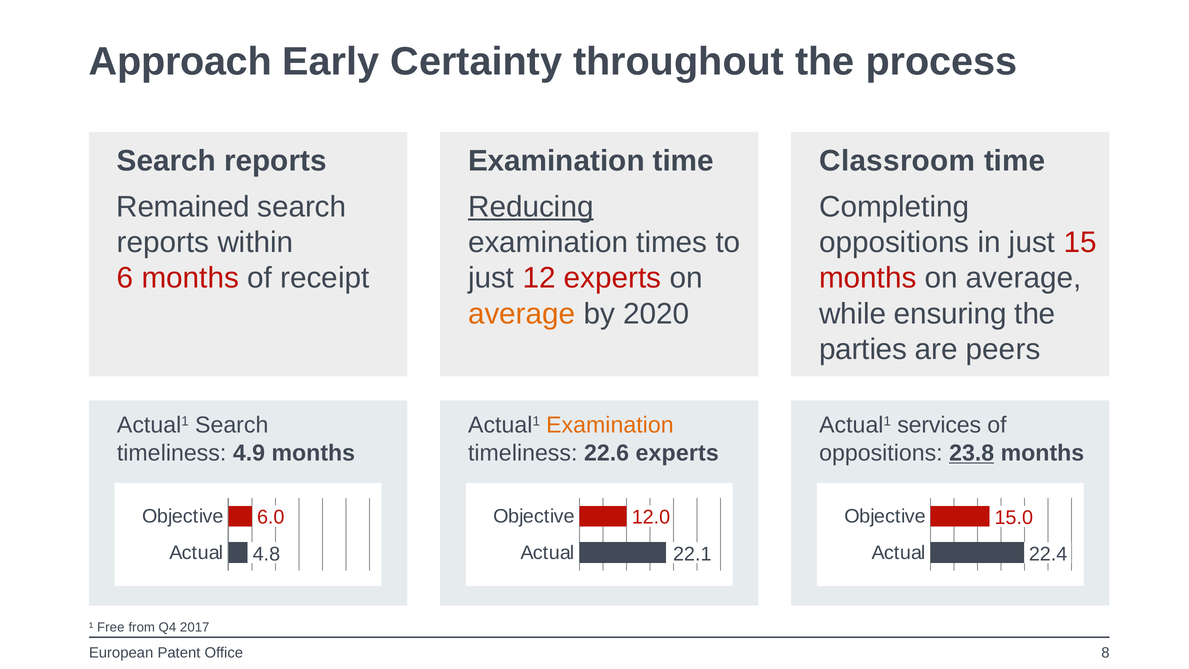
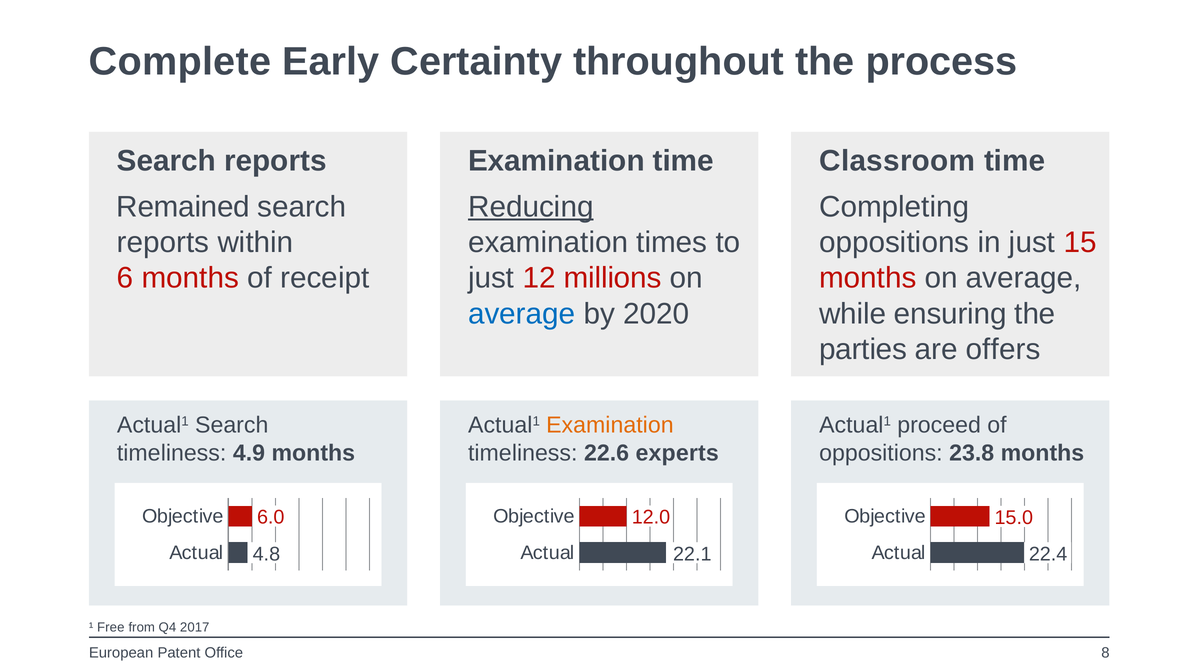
Approach: Approach -> Complete
12 experts: experts -> millions
average at (522, 314) colour: orange -> blue
peers: peers -> offers
services: services -> proceed
23.8 underline: present -> none
